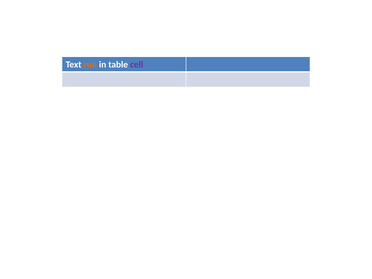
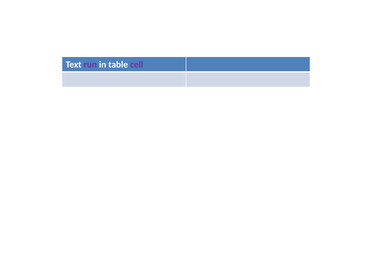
run colour: orange -> purple
